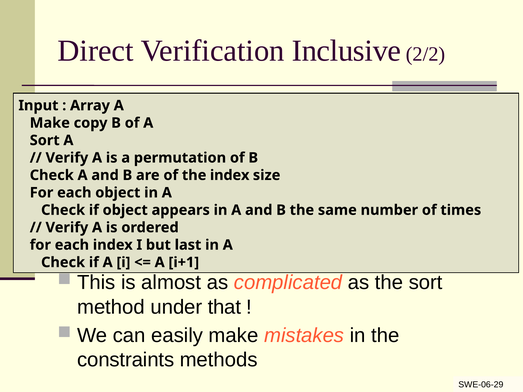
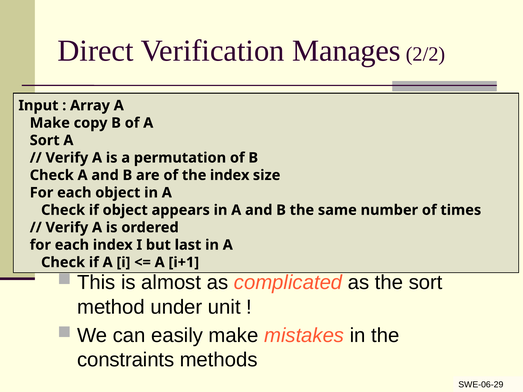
Inclusive: Inclusive -> Manages
that: that -> unit
